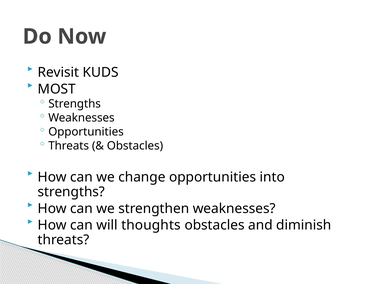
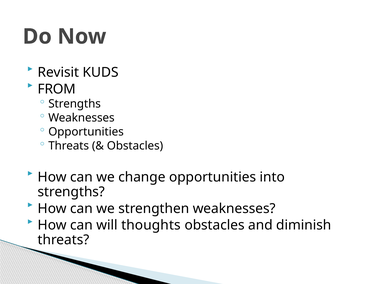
MOST: MOST -> FROM
